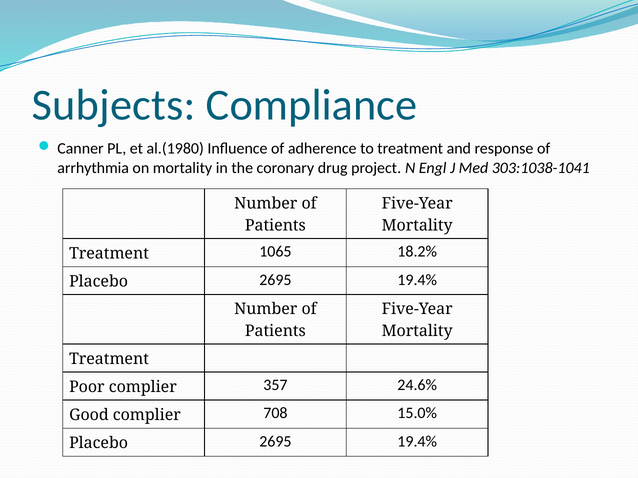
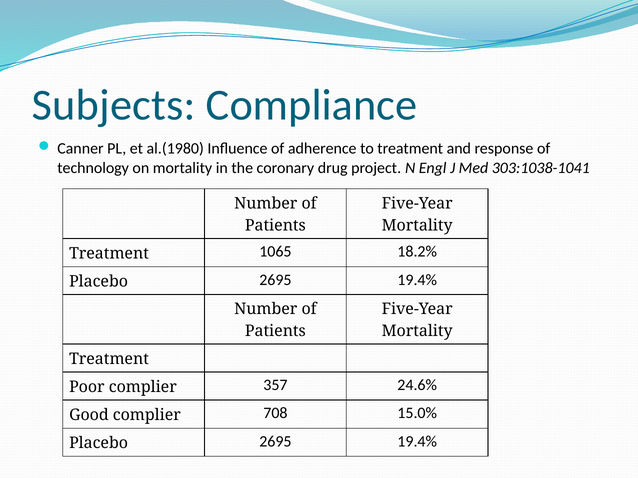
arrhythmia: arrhythmia -> technology
